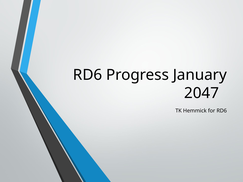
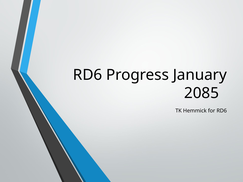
2047: 2047 -> 2085
